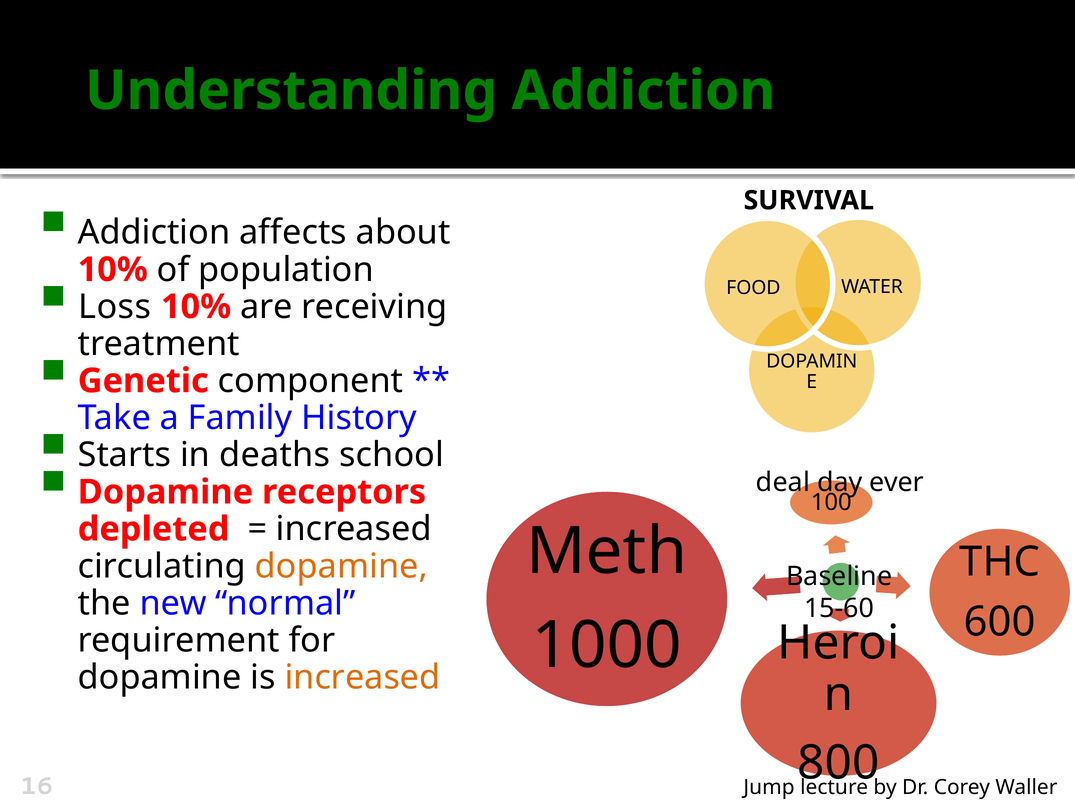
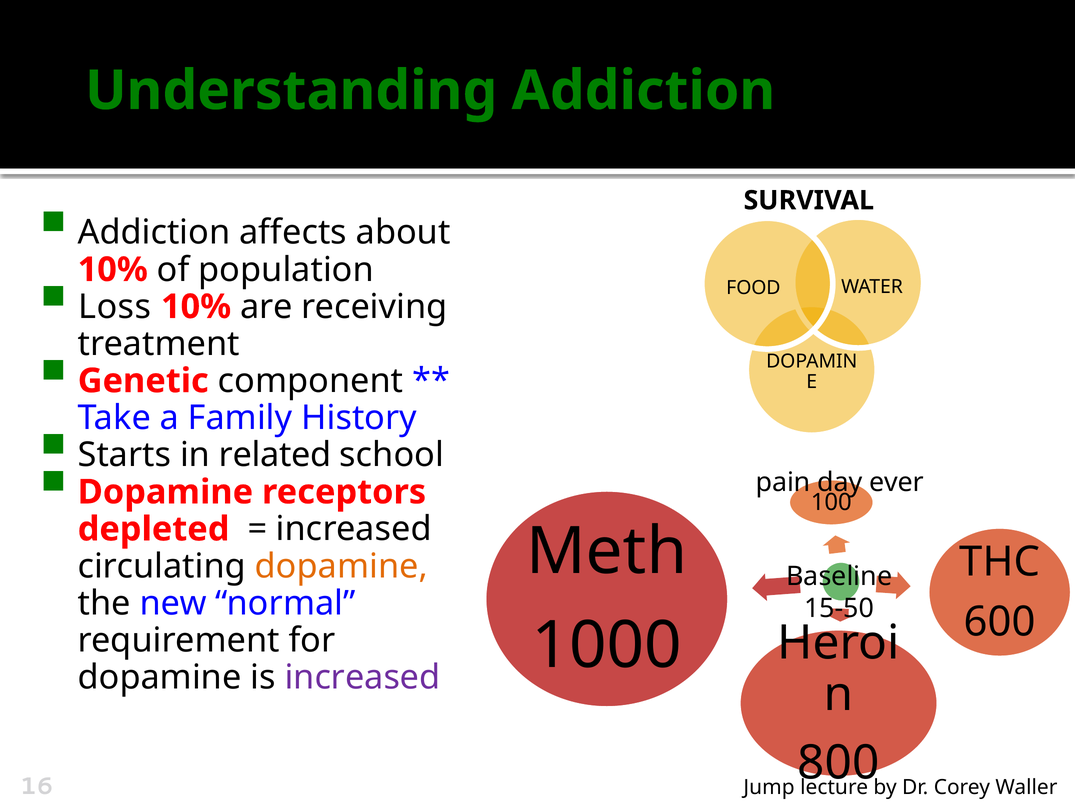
deaths: deaths -> related
deal: deal -> pain
15-60: 15-60 -> 15-50
increased at (362, 678) colour: orange -> purple
